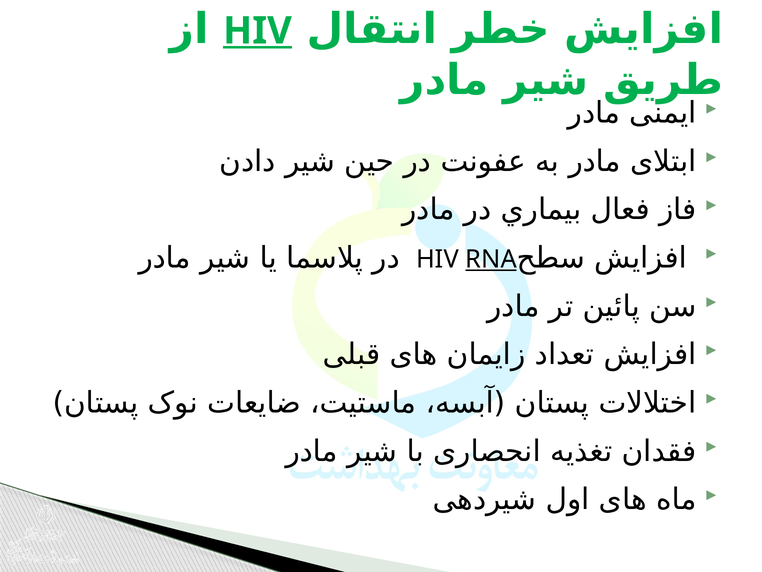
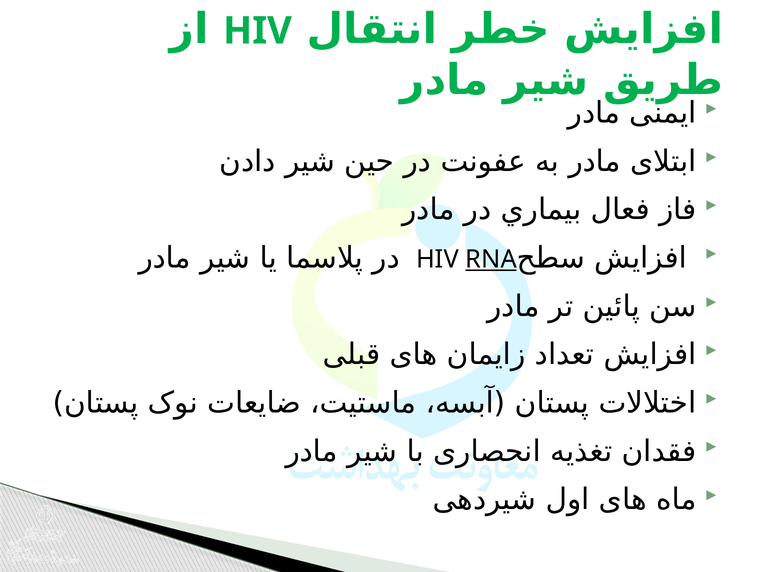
HIV at (257, 31) underline: present -> none
